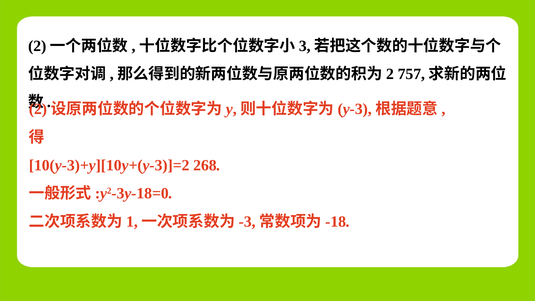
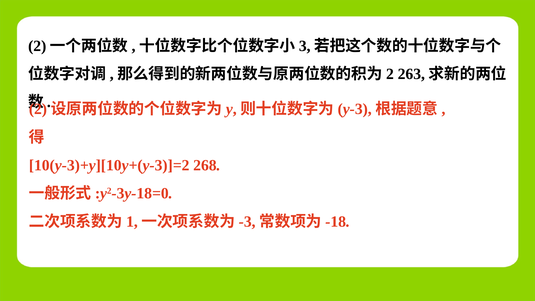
757: 757 -> 263
